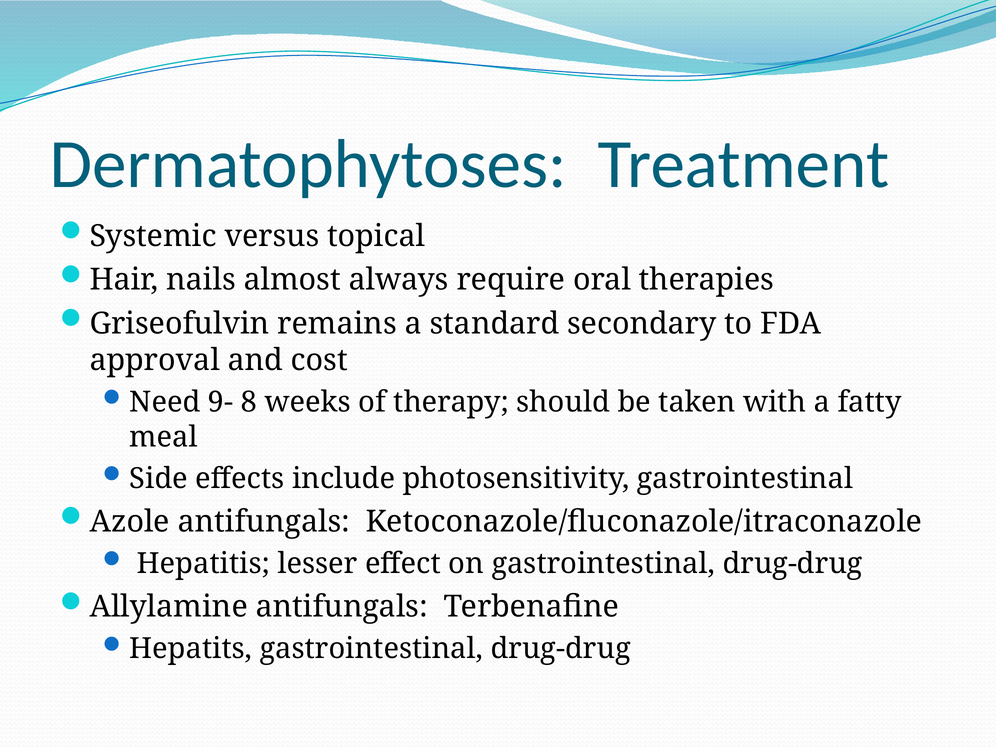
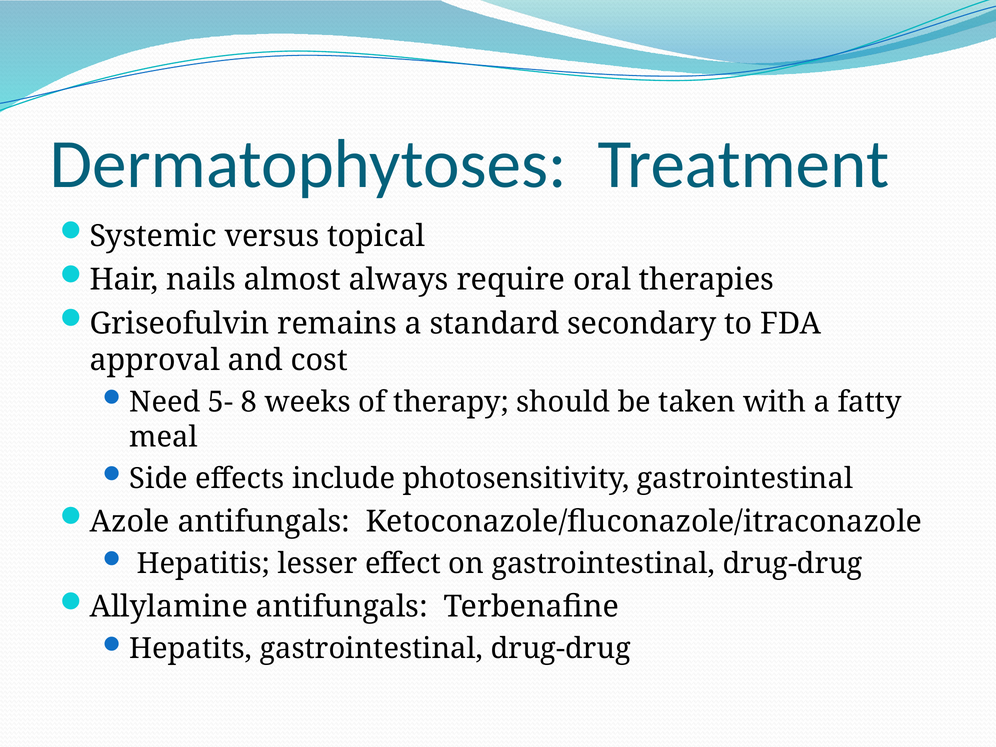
9-: 9- -> 5-
